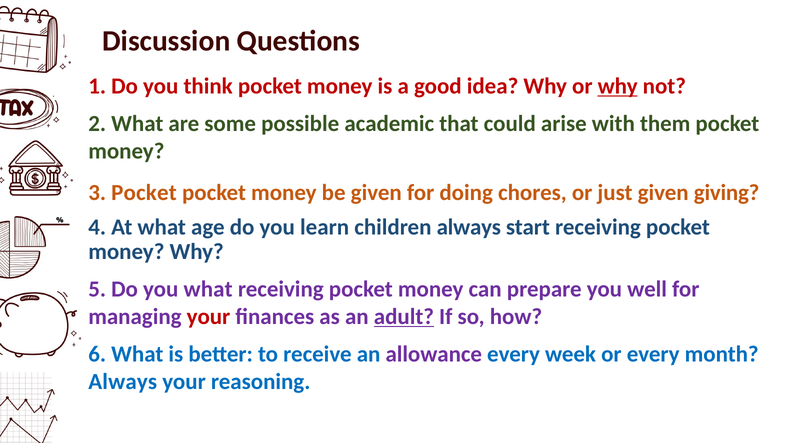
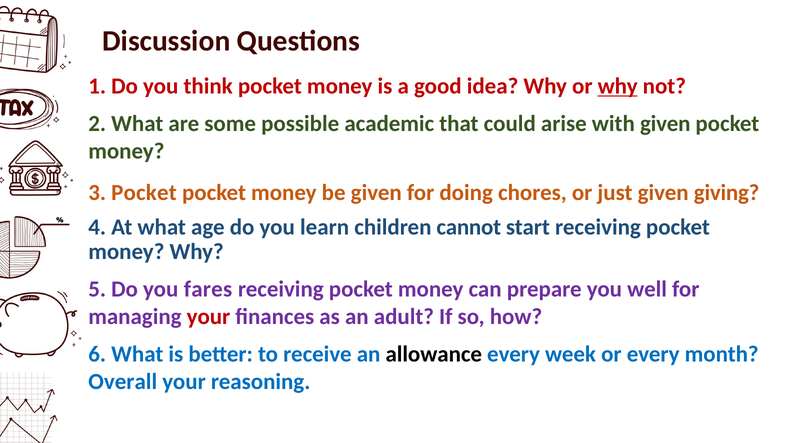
with them: them -> given
children always: always -> cannot
you what: what -> fares
adult underline: present -> none
allowance colour: purple -> black
Always at (123, 381): Always -> Overall
